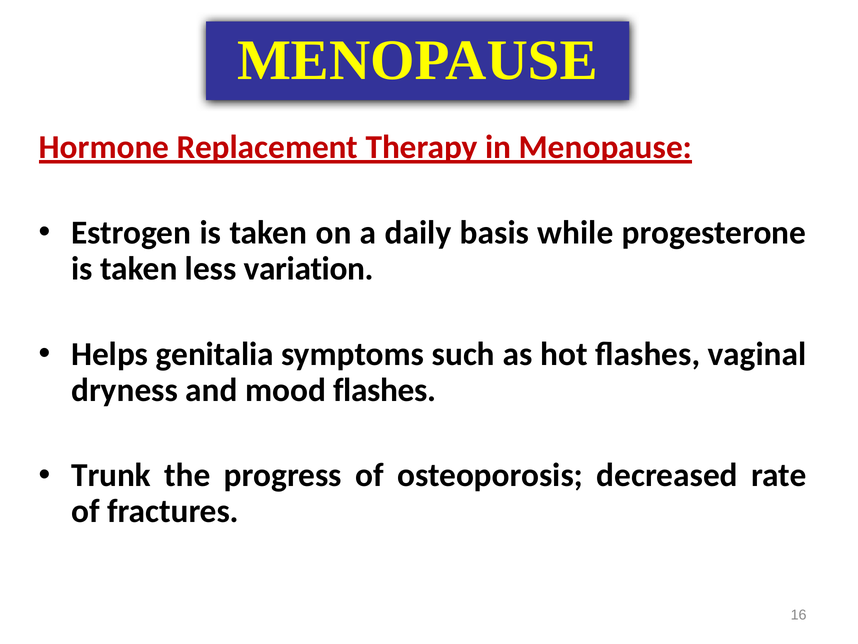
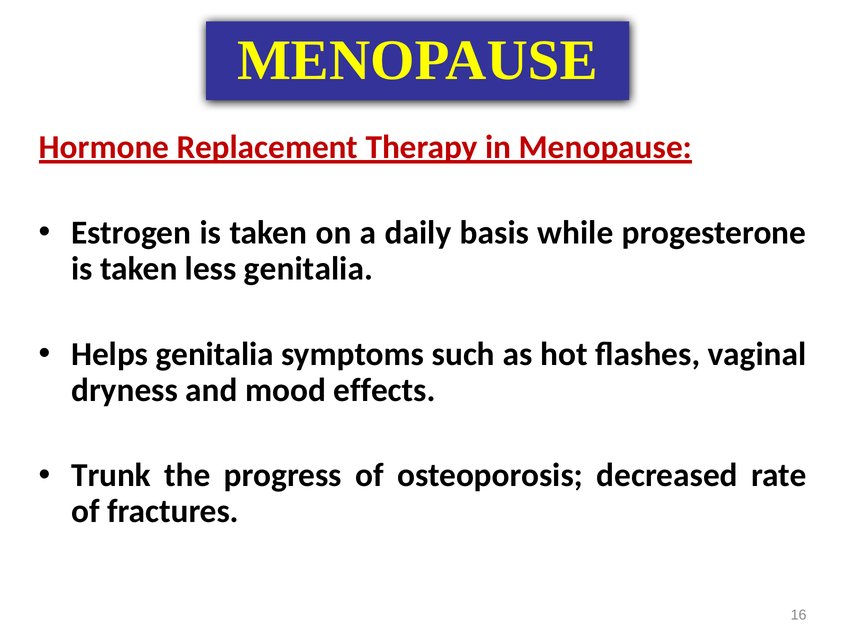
less variation: variation -> genitalia
mood flashes: flashes -> effects
